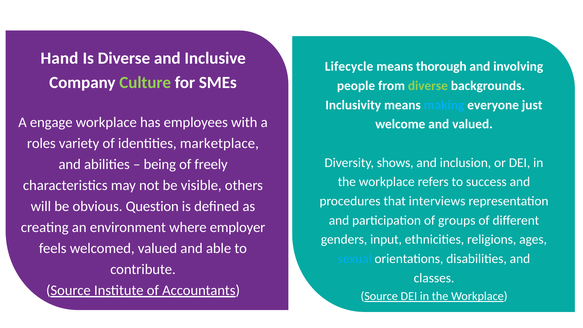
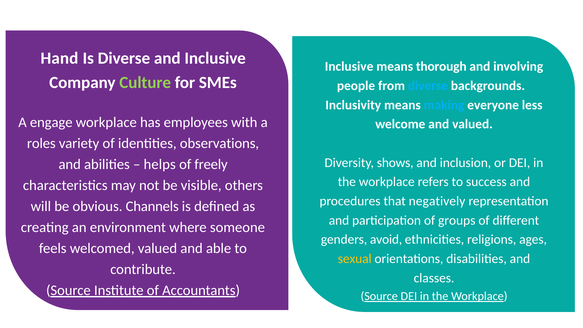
Lifecycle at (349, 66): Lifecycle -> Inclusive
diverse at (428, 86) colour: light green -> light blue
just: just -> less
marketplace: marketplace -> observations
being: being -> helps
interviews: interviews -> negatively
Question: Question -> Channels
employer: employer -> someone
input: input -> avoid
sexual colour: light blue -> yellow
